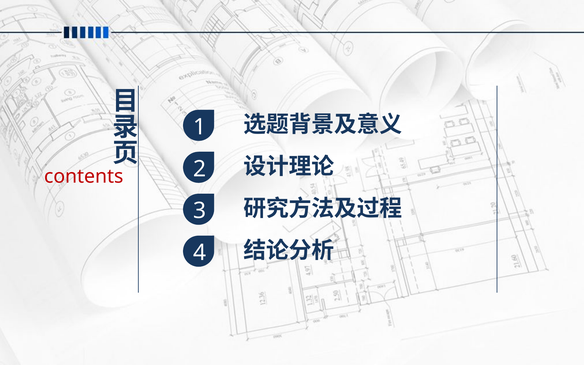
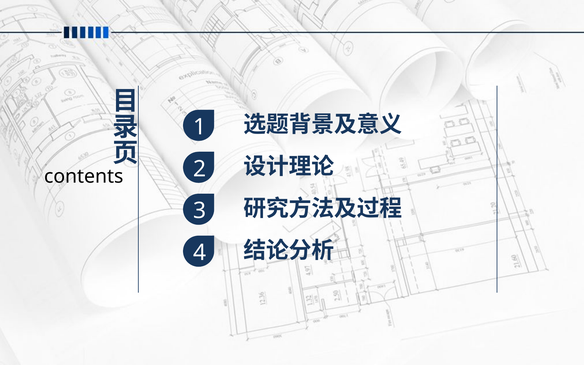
contents colour: red -> black
